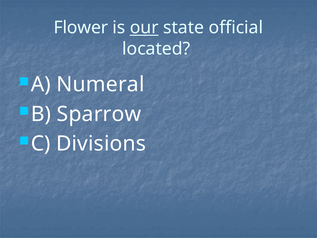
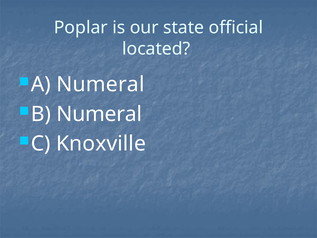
Flower: Flower -> Poplar
our underline: present -> none
B Sparrow: Sparrow -> Numeral
Divisions: Divisions -> Knoxville
